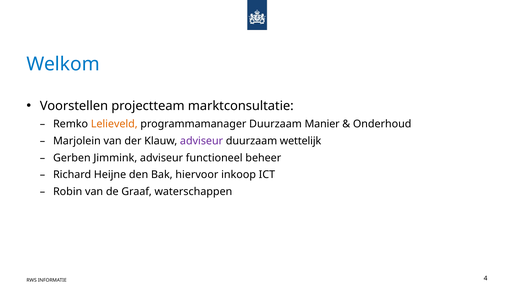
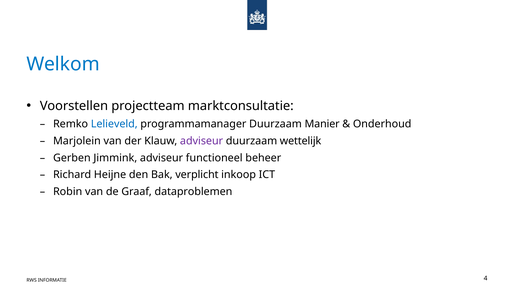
Lelieveld colour: orange -> blue
hiervoor: hiervoor -> verplicht
waterschappen: waterschappen -> dataproblemen
